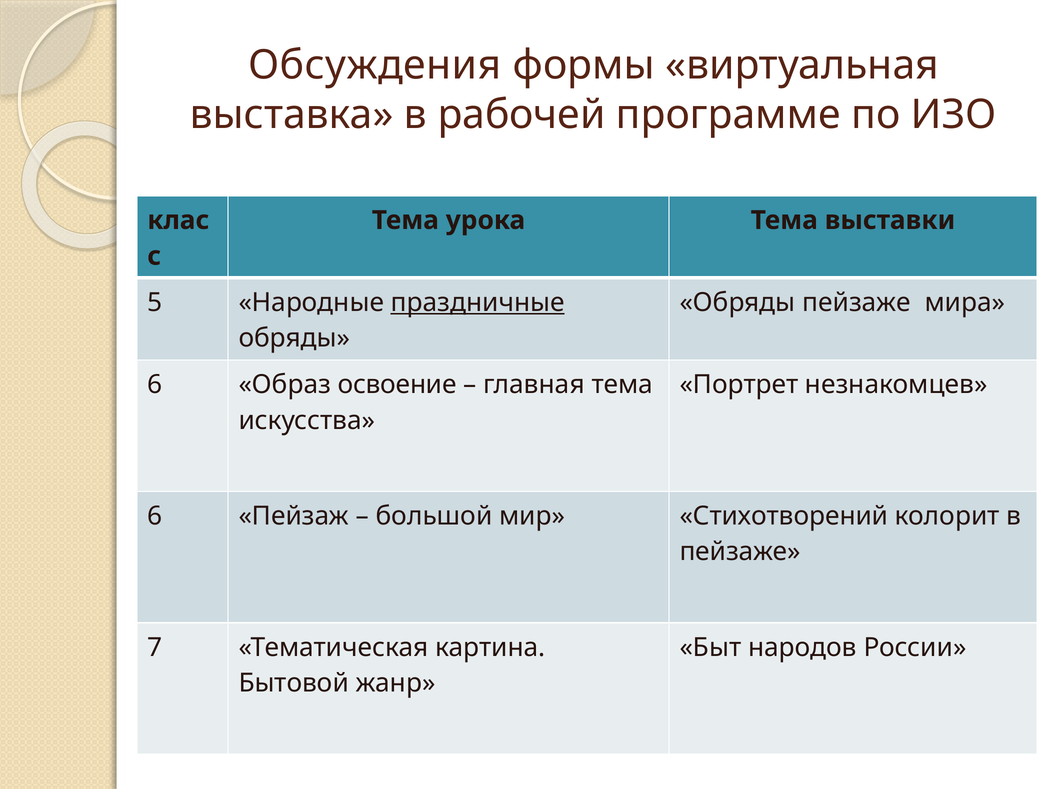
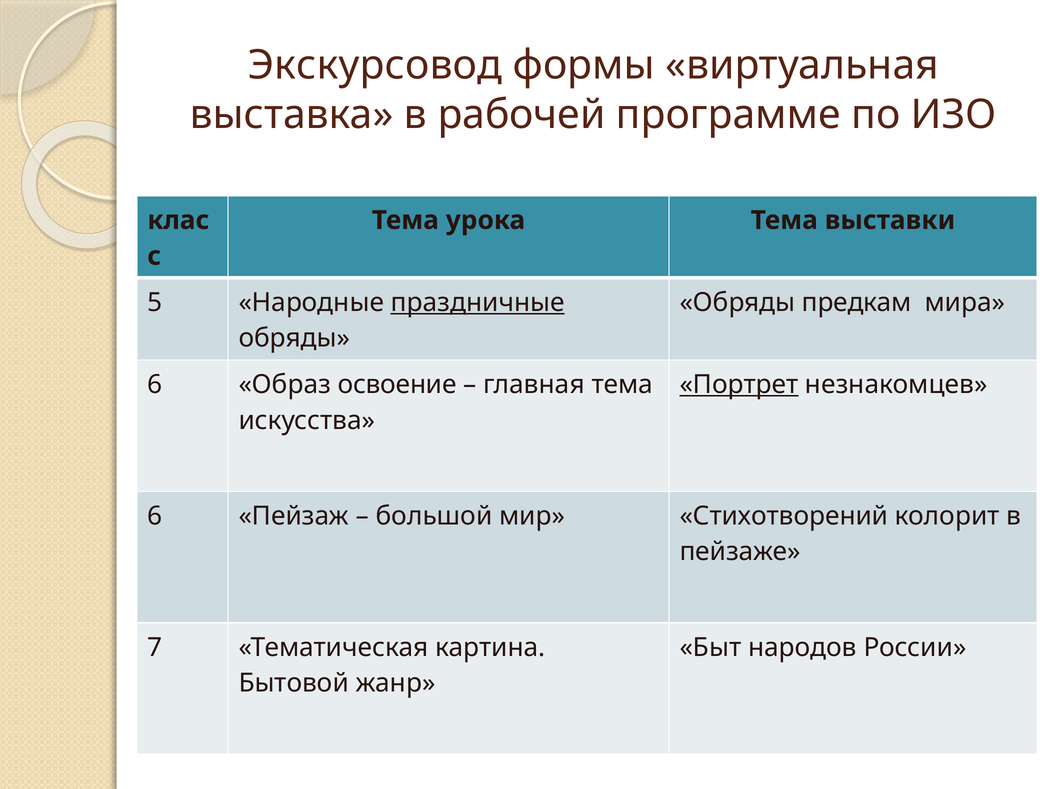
Обсуждения: Обсуждения -> Экскурсовод
Обряды пейзаже: пейзаже -> предкам
Портрет underline: none -> present
